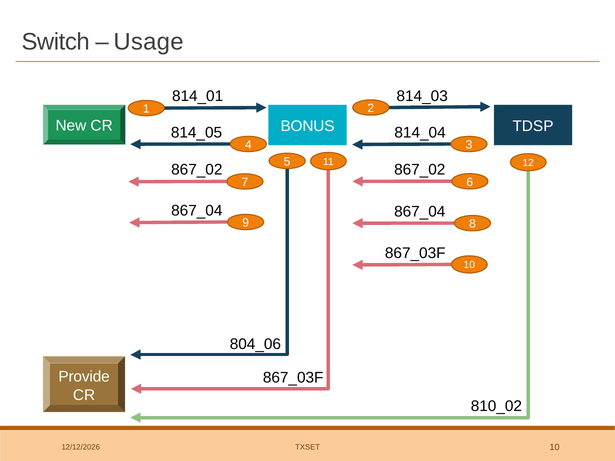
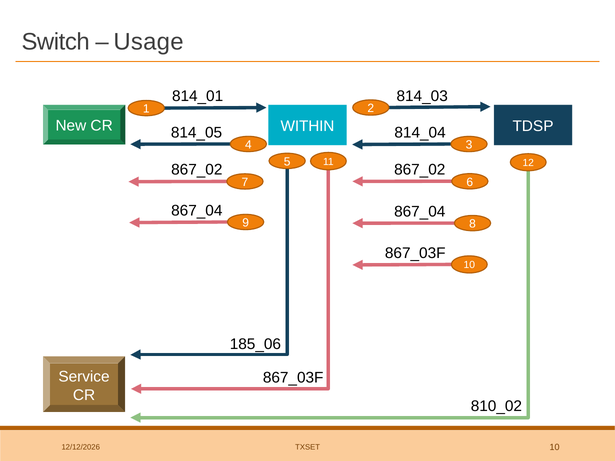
BONUS: BONUS -> WITHIN
804_06: 804_06 -> 185_06
Provide: Provide -> Service
